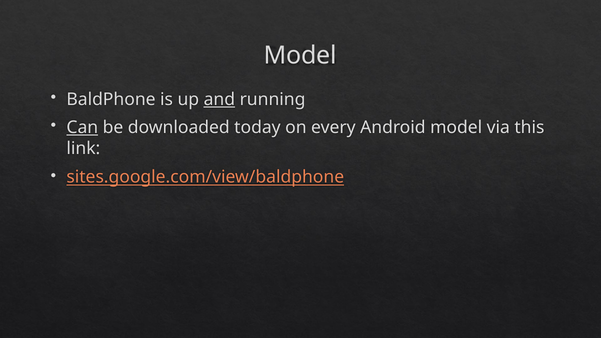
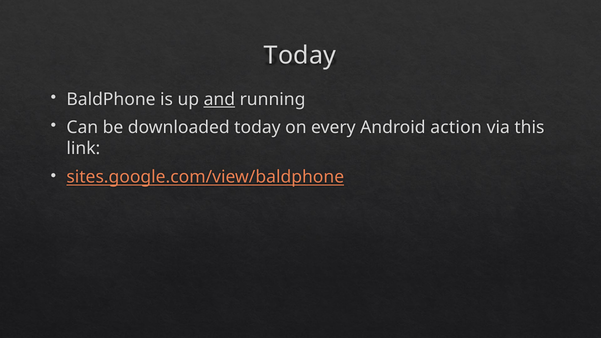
Model at (300, 56): Model -> Today
Can underline: present -> none
Android model: model -> action
